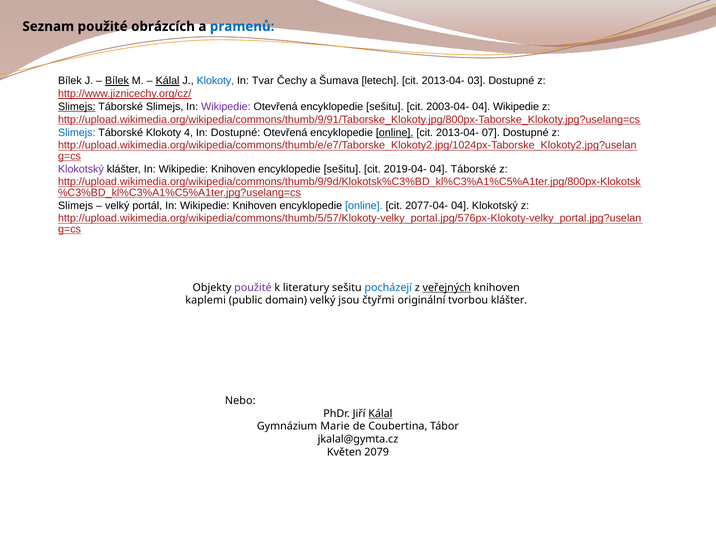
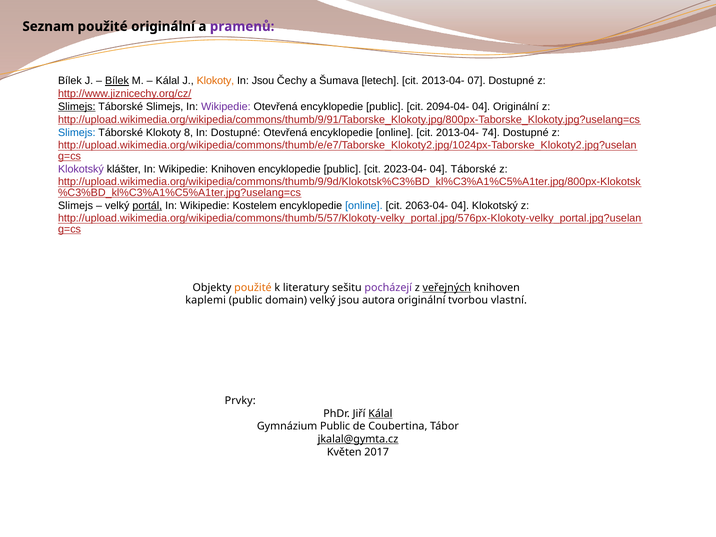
použité obrázcích: obrázcích -> originální
pramenů colour: blue -> purple
Kálal at (168, 81) underline: present -> none
Klokoty at (215, 81) colour: blue -> orange
In Tvar: Tvar -> Jsou
03: 03 -> 07
Otevřená encyklopedie sešitu: sešitu -> public
2003-04-: 2003-04- -> 2094-04-
04 Wikipedie: Wikipedie -> Originální
4: 4 -> 8
online at (395, 132) underline: present -> none
07: 07 -> 74
sešitu at (342, 169): sešitu -> public
2019-04-: 2019-04- -> 2023-04-
portál underline: none -> present
Knihoven at (255, 205): Knihoven -> Kostelem
2077-04-: 2077-04- -> 2063-04-
použité at (253, 288) colour: purple -> orange
pocházejí colour: blue -> purple
čtyřmi: čtyřmi -> autora
tvorbou klášter: klášter -> vlastní
Nebo: Nebo -> Prvky
Gymnázium Marie: Marie -> Public
jkalal@gymta.cz underline: none -> present
2079: 2079 -> 2017
